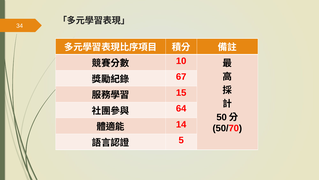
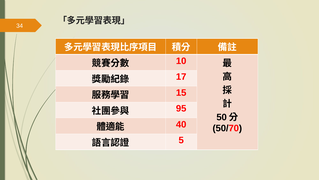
67: 67 -> 17
64: 64 -> 95
14: 14 -> 40
